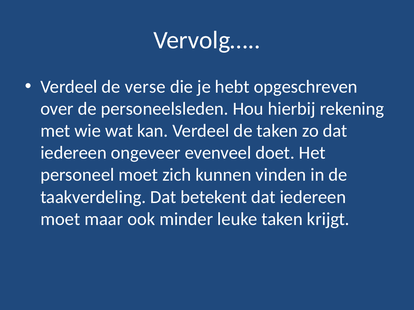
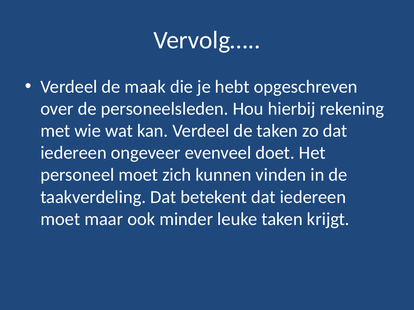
verse: verse -> maak
